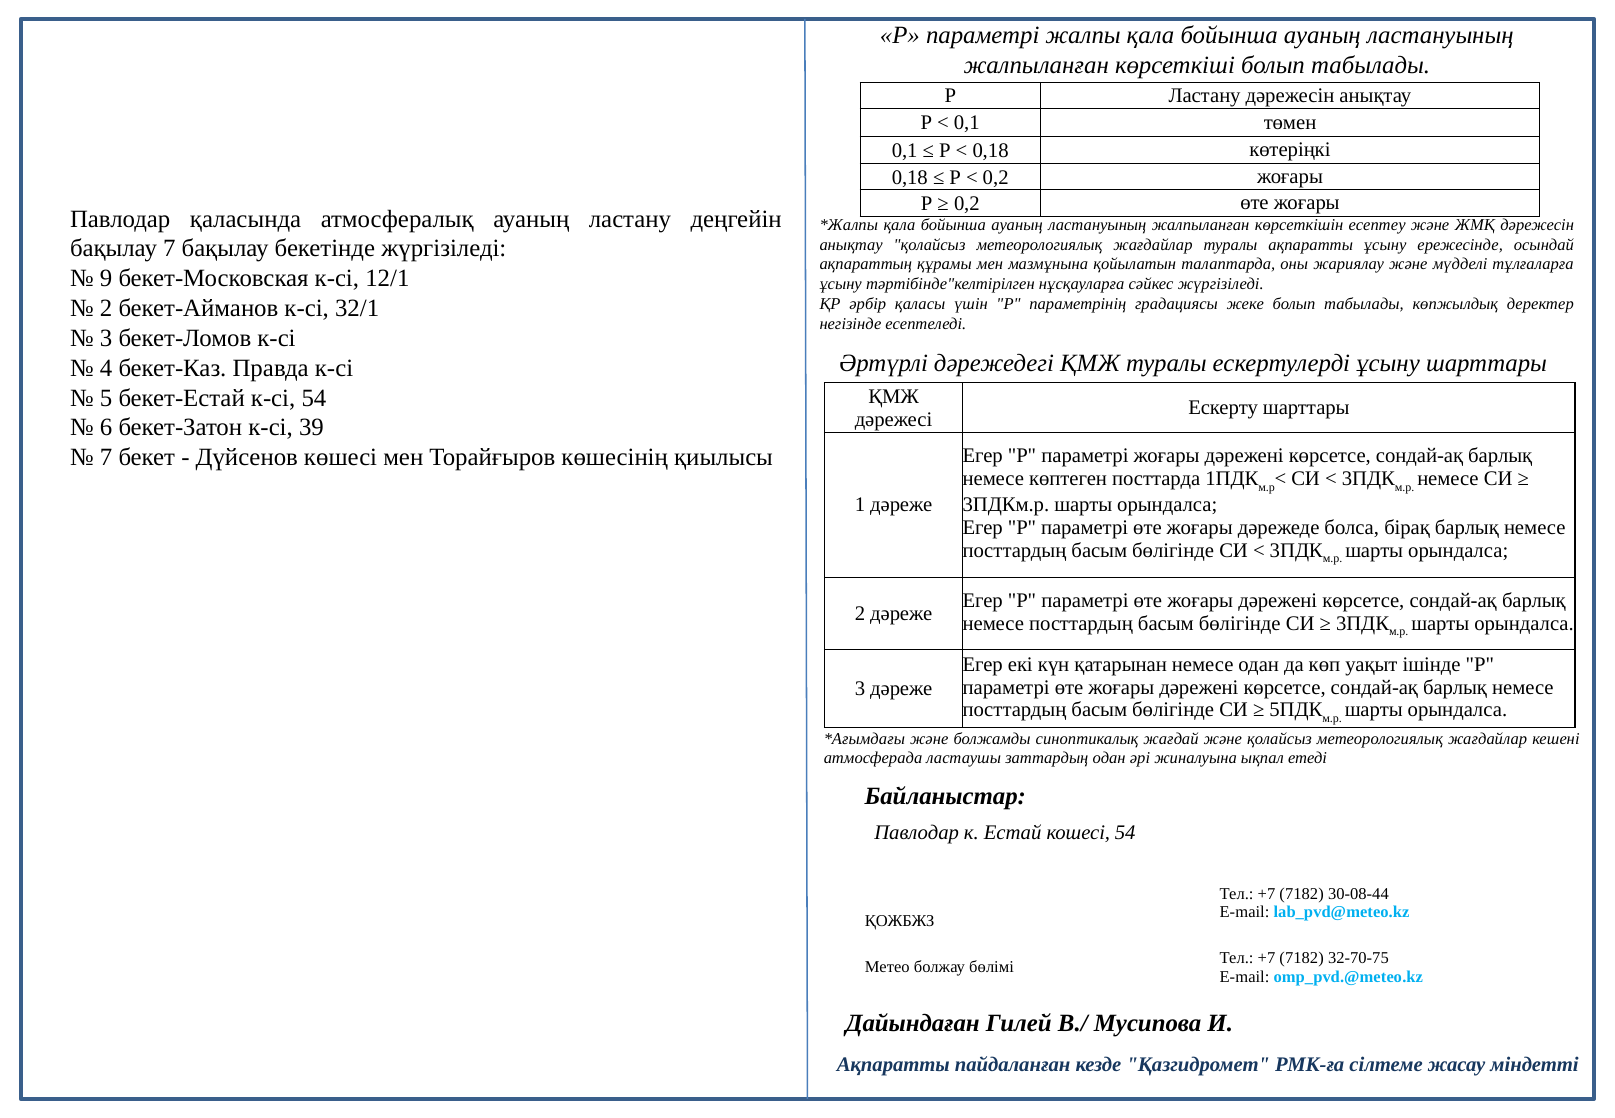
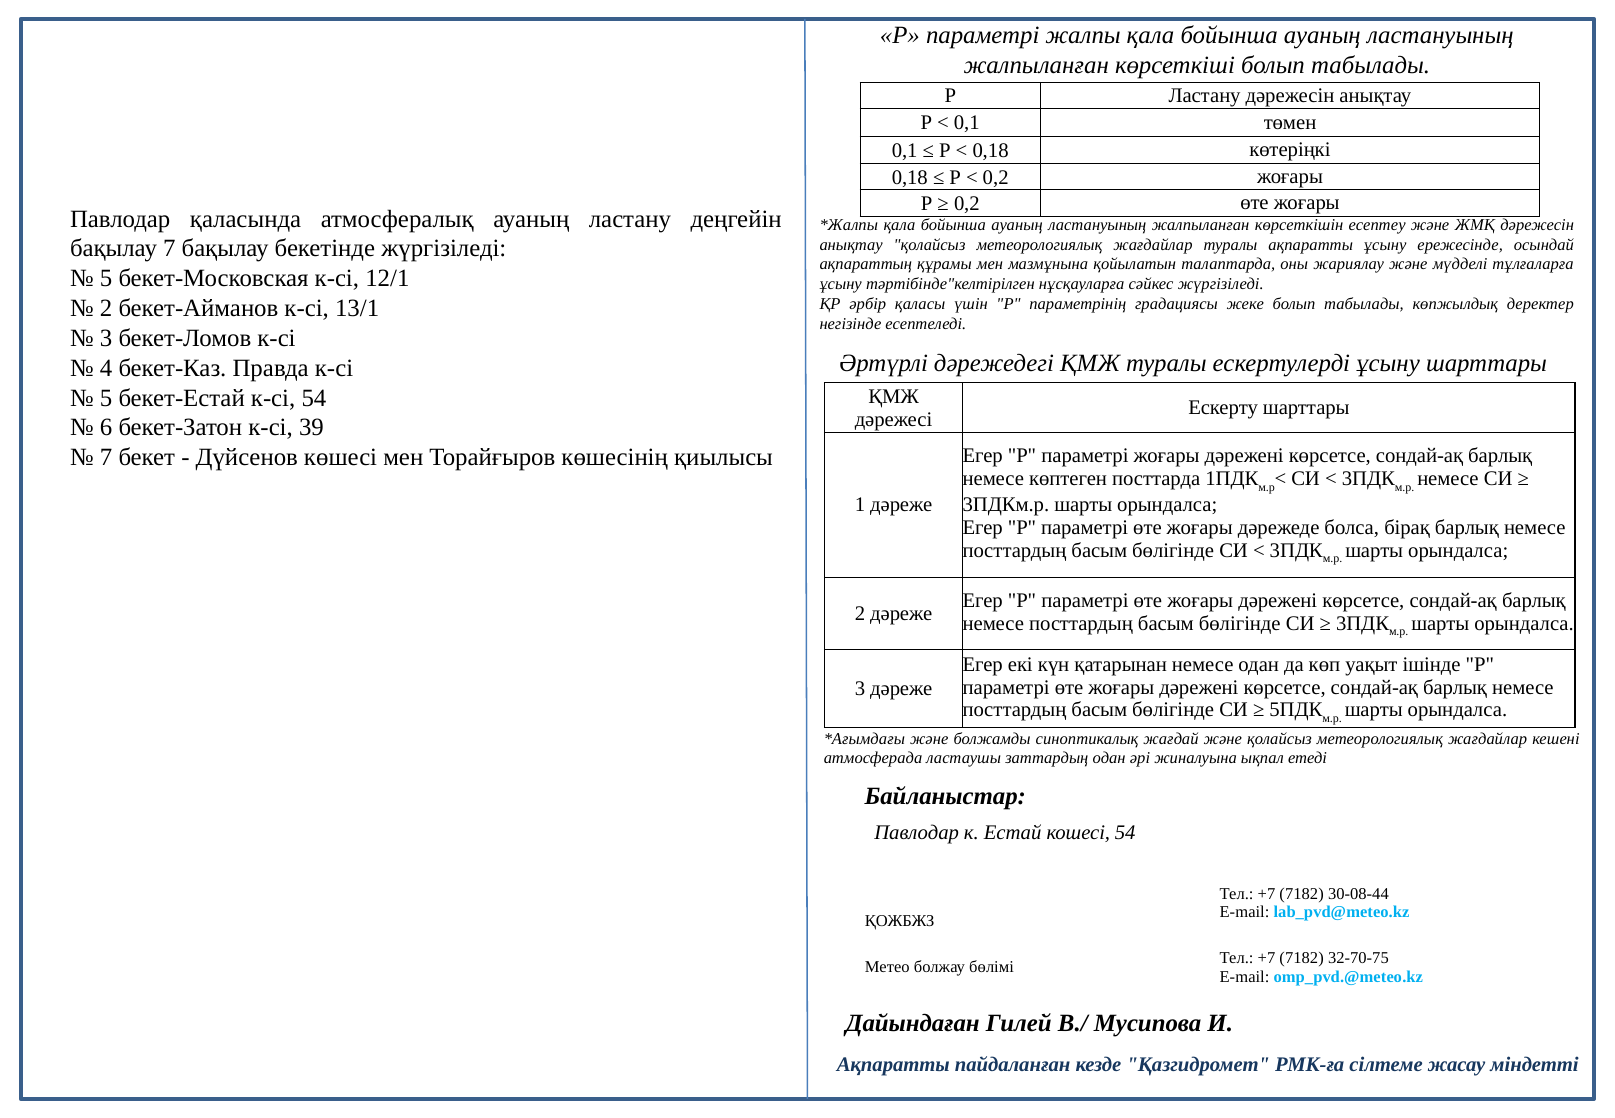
9 at (106, 279): 9 -> 5
32/1: 32/1 -> 13/1
